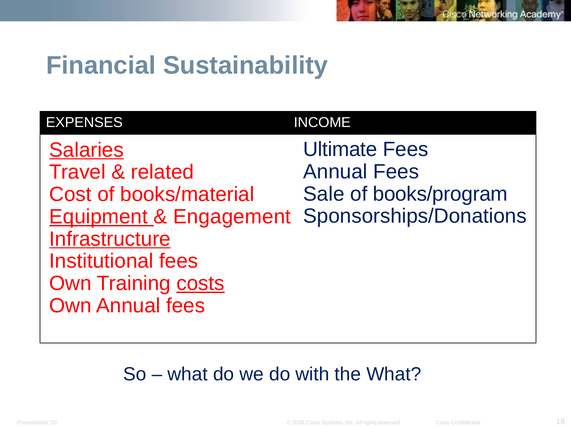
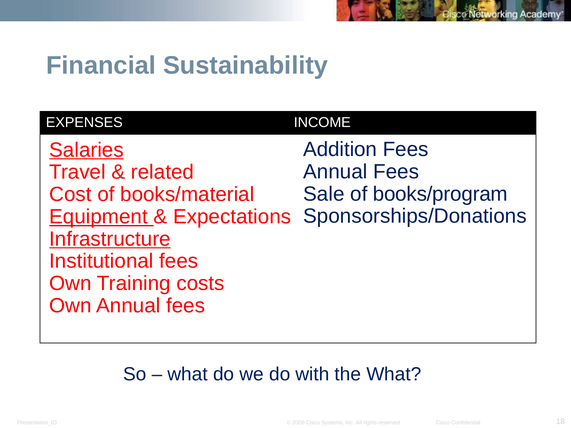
Ultimate: Ultimate -> Addition
Engagement: Engagement -> Expectations
costs underline: present -> none
